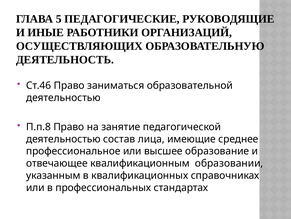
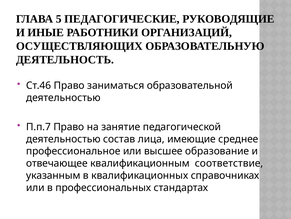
П.п.8: П.п.8 -> П.п.7
образовании: образовании -> соответствие
